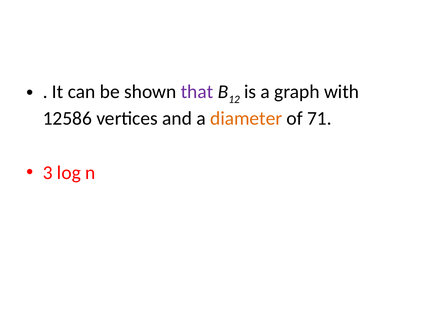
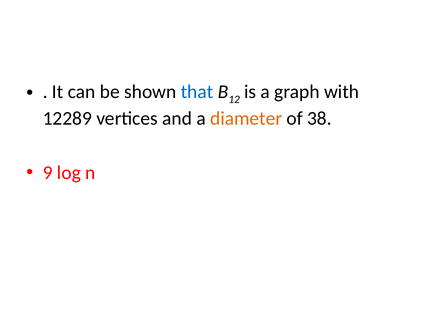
that colour: purple -> blue
12586: 12586 -> 12289
71: 71 -> 38
3: 3 -> 9
